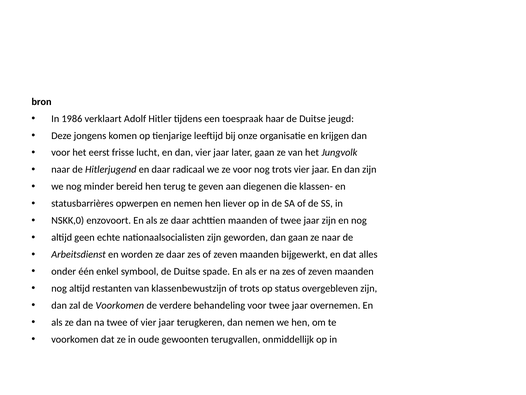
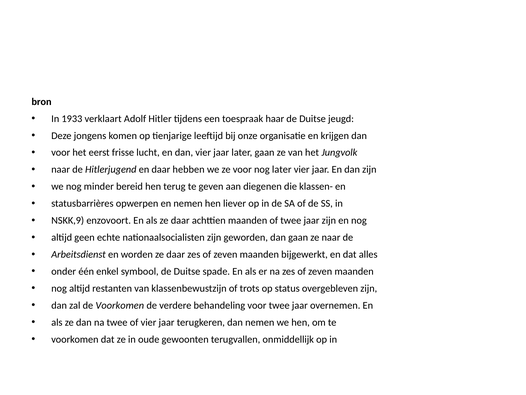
1986: 1986 -> 1933
radicaal: radicaal -> hebben
nog trots: trots -> later
NSKK,0: NSKK,0 -> NSKK,9
